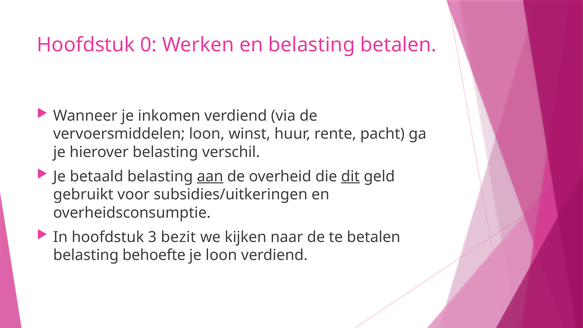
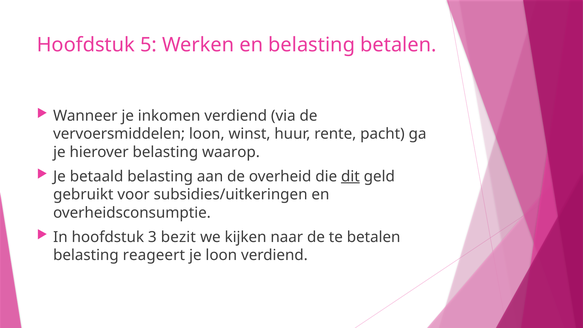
0: 0 -> 5
verschil: verschil -> waarop
aan underline: present -> none
behoefte: behoefte -> reageert
